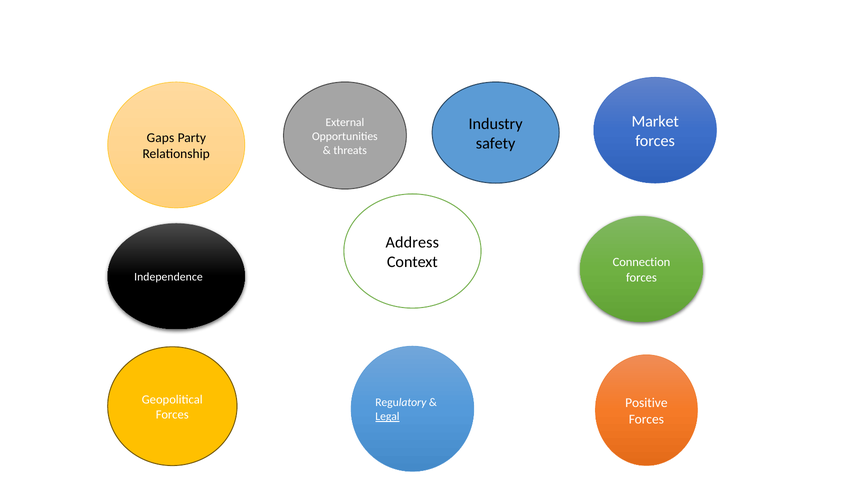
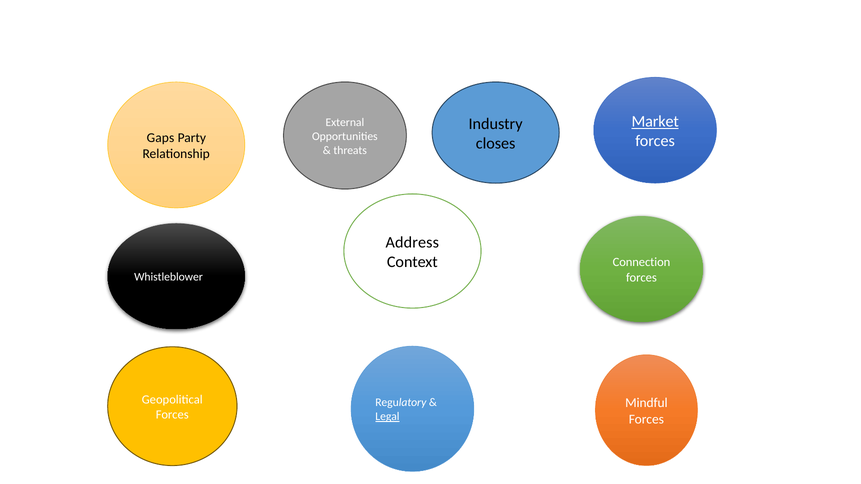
Market underline: none -> present
safety: safety -> closes
Independence: Independence -> Whistleblower
Positive: Positive -> Mindful
